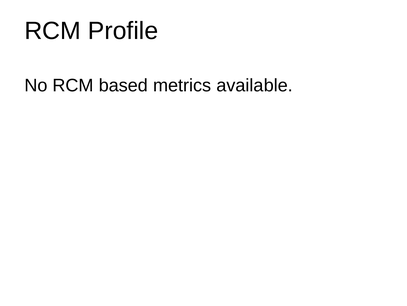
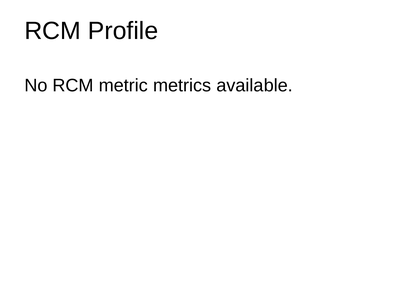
based: based -> metric
